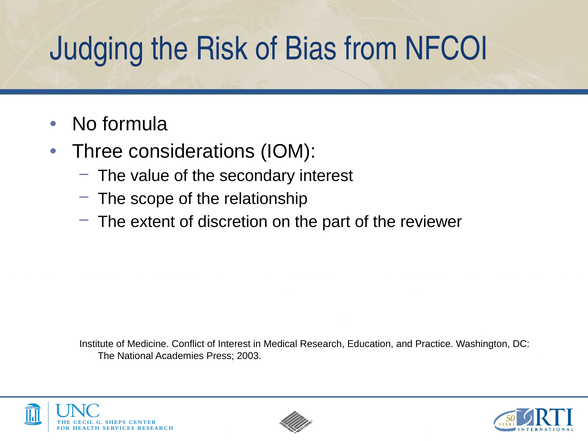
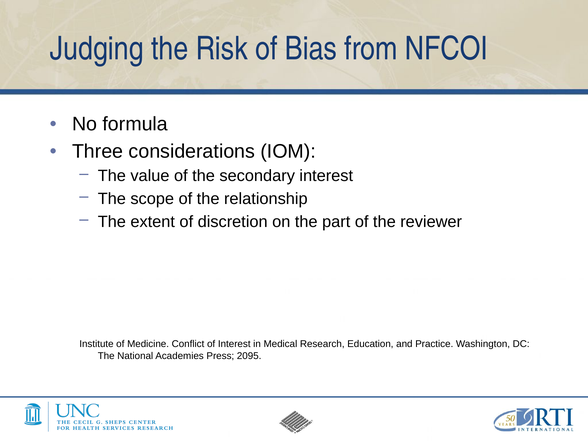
2003: 2003 -> 2095
